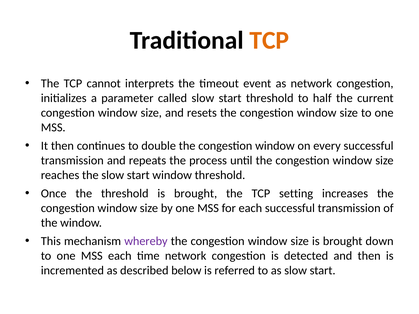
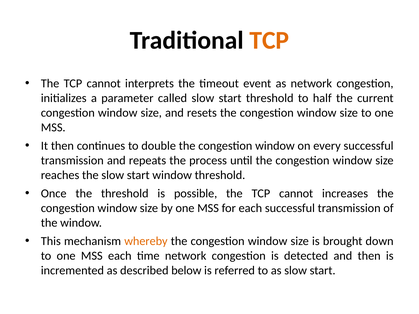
threshold is brought: brought -> possible
setting at (296, 194): setting -> cannot
whereby colour: purple -> orange
